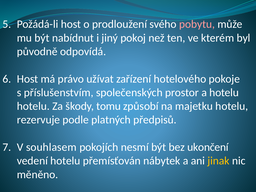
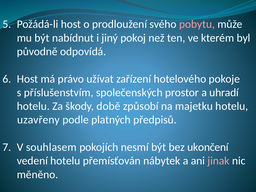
a hotelu: hotelu -> uhradí
tomu: tomu -> době
rezervuje: rezervuje -> uzavřeny
jinak colour: yellow -> pink
